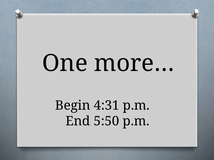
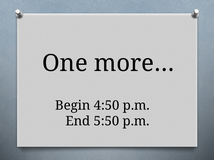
4:31: 4:31 -> 4:50
